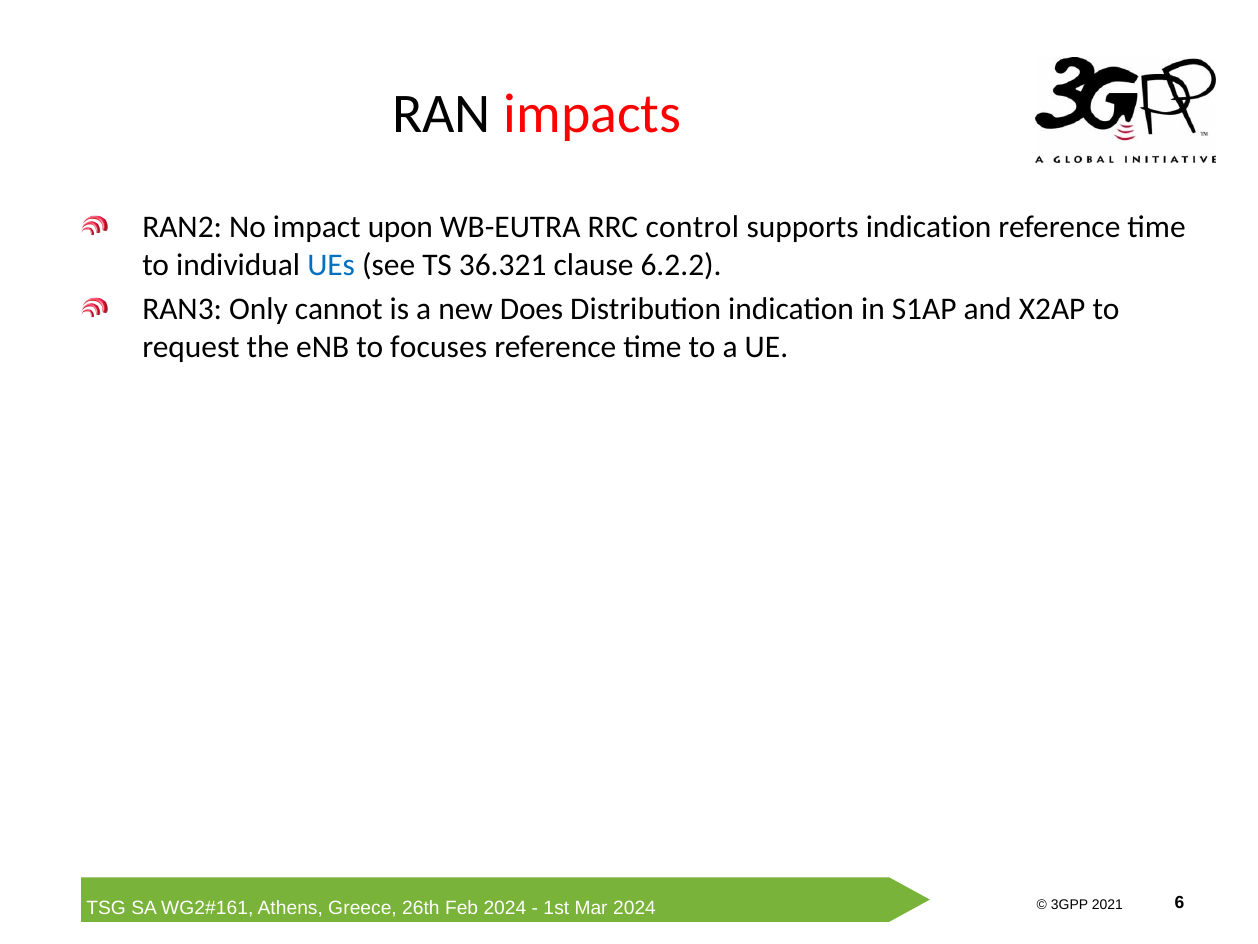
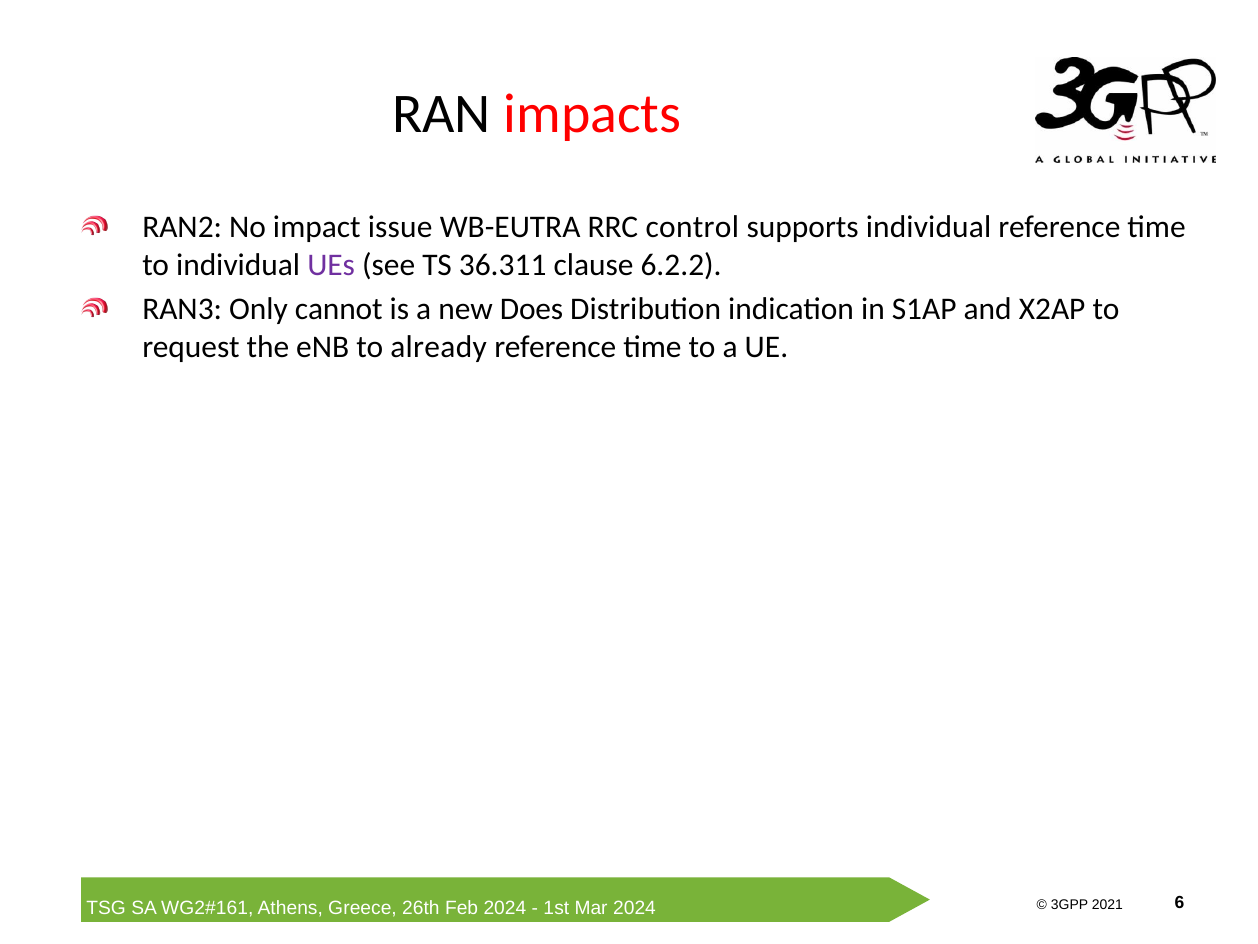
upon: upon -> issue
supports indication: indication -> individual
UEs colour: blue -> purple
36.321: 36.321 -> 36.311
focuses: focuses -> already
